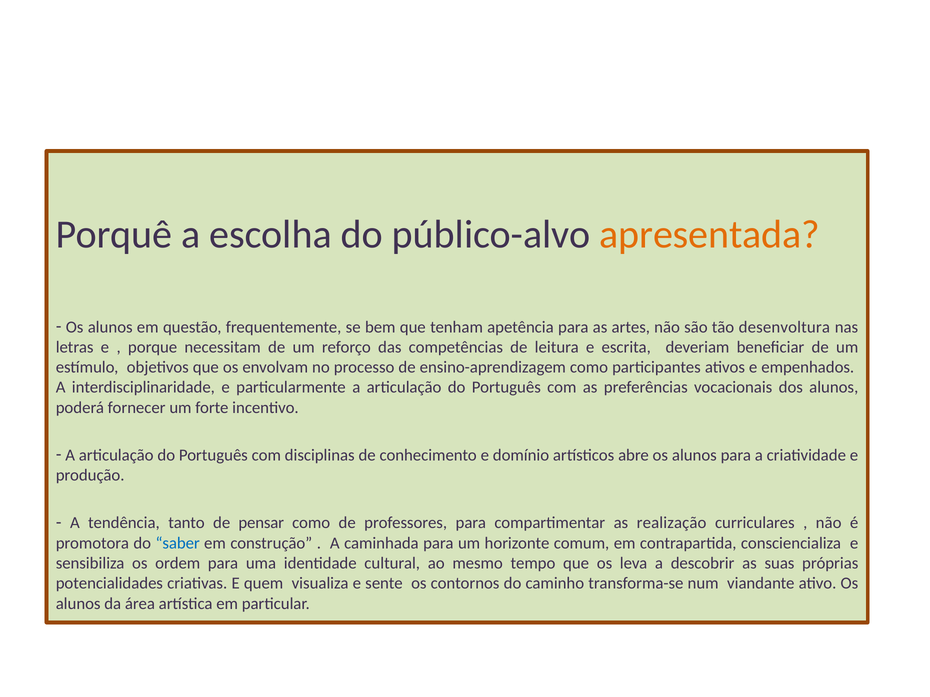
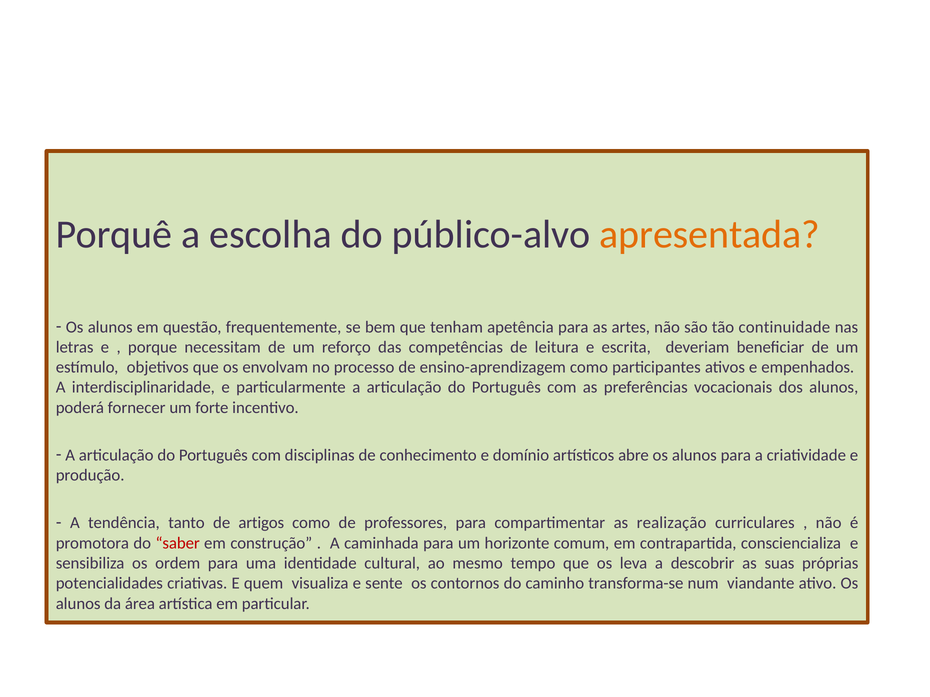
desenvoltura: desenvoltura -> continuidade
pensar: pensar -> artigos
saber colour: blue -> red
